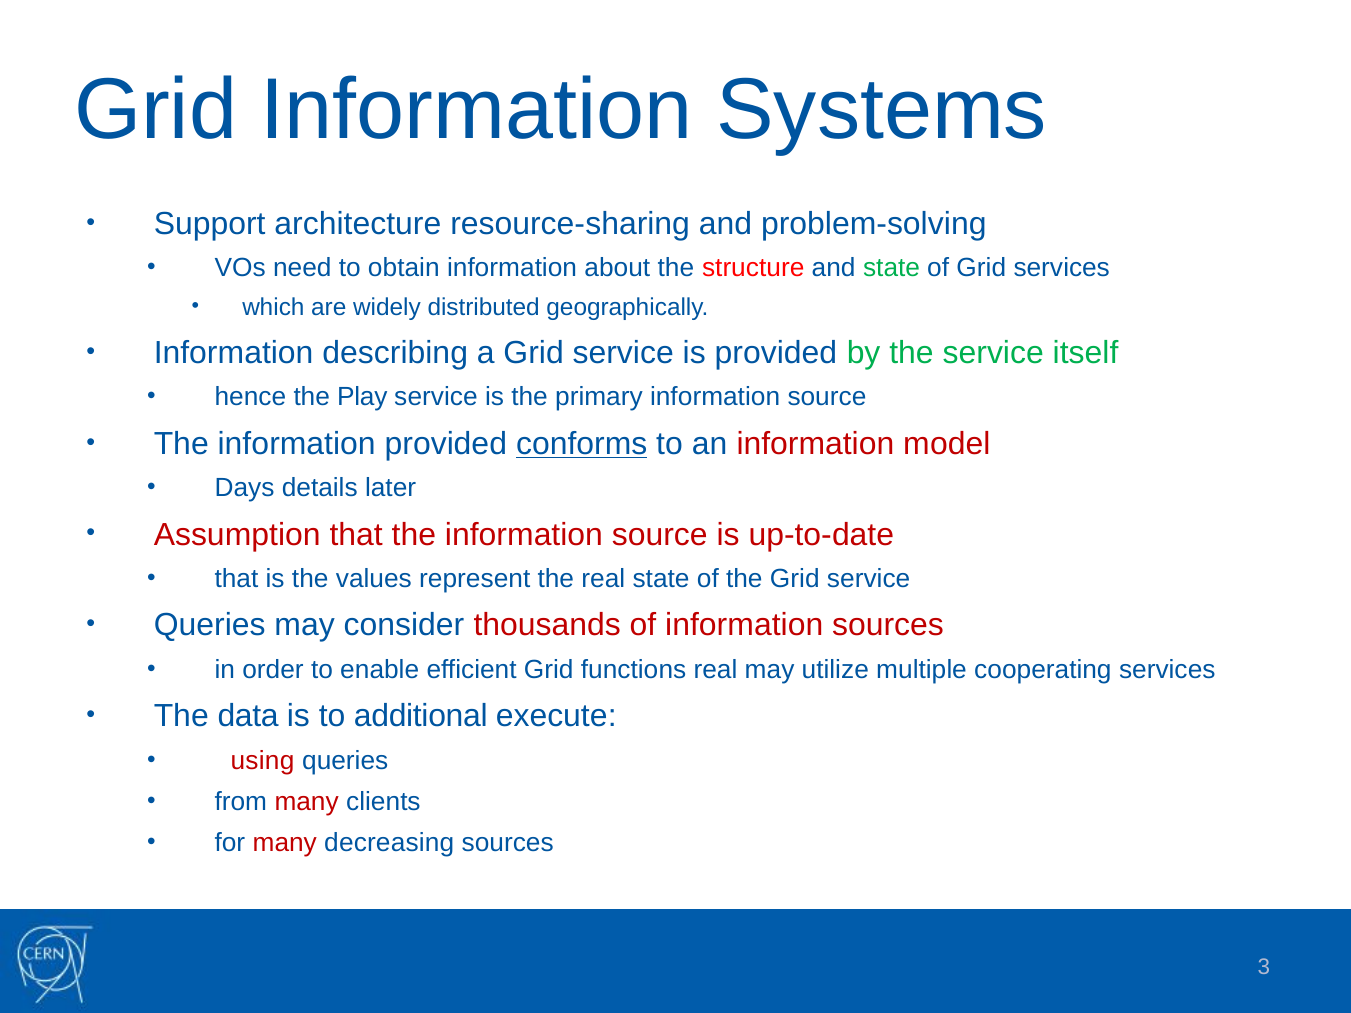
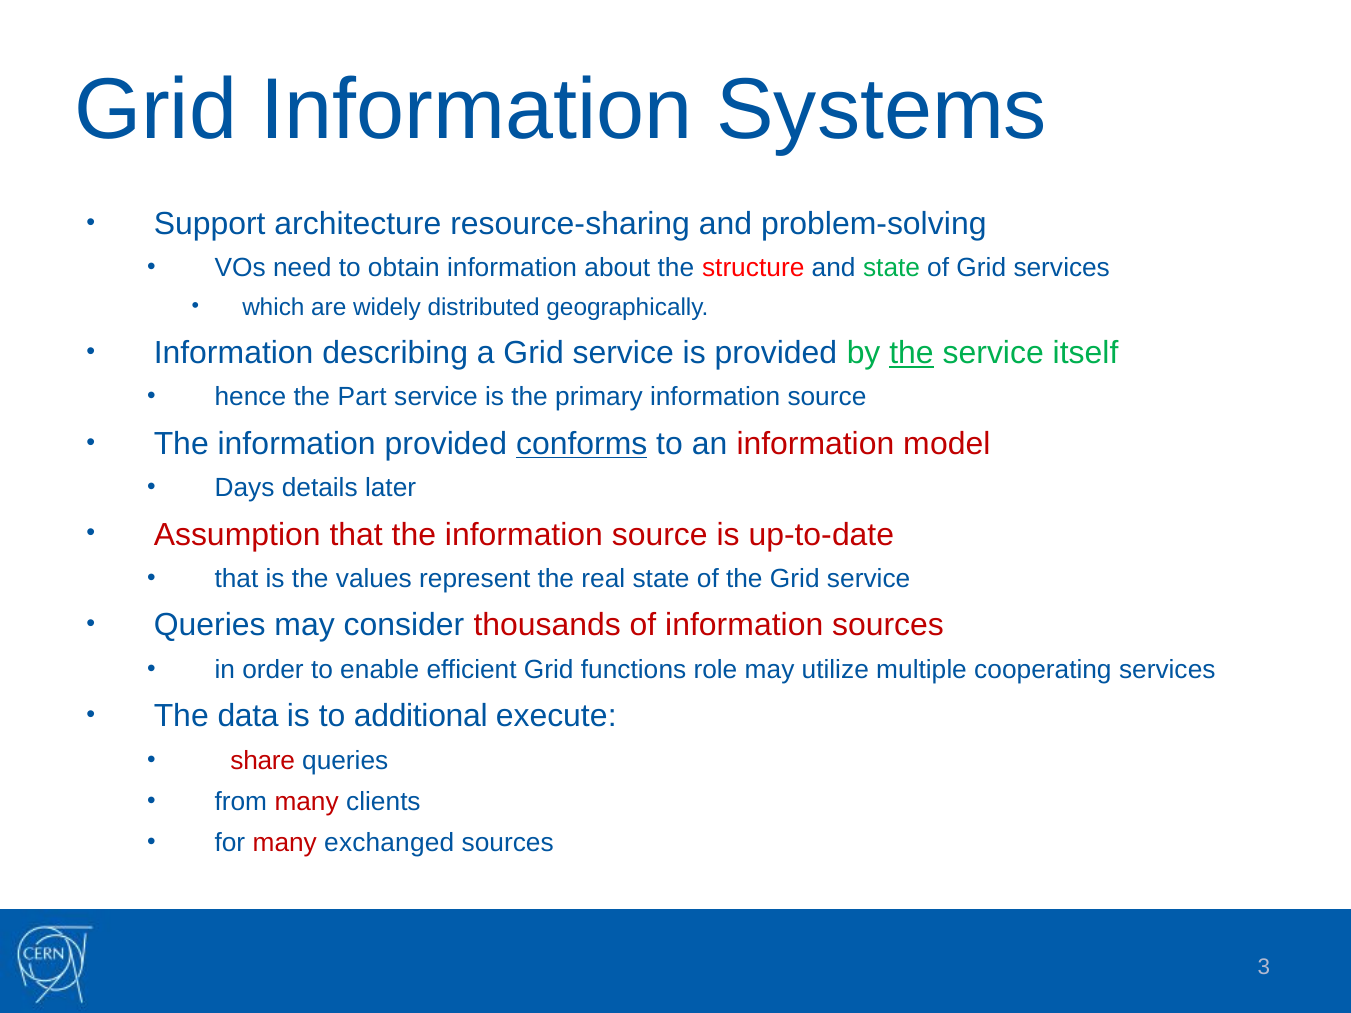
the at (912, 353) underline: none -> present
Play: Play -> Part
functions real: real -> role
using: using -> share
decreasing: decreasing -> exchanged
